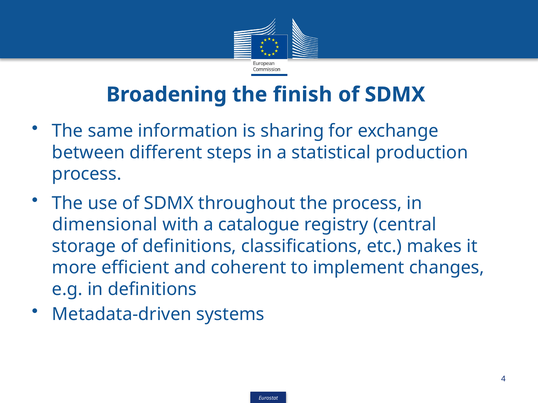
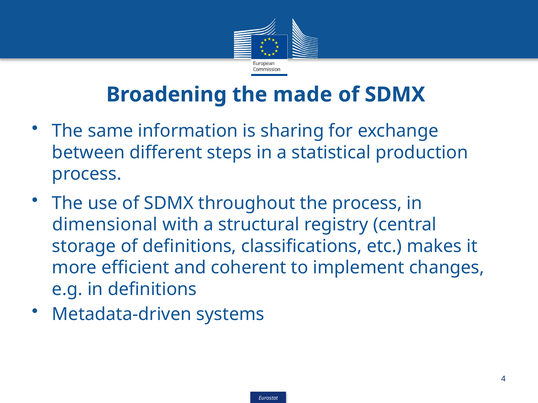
finish: finish -> made
catalogue: catalogue -> structural
